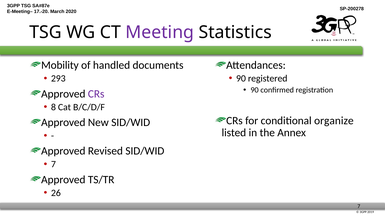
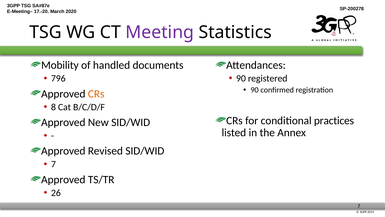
293: 293 -> 796
CRs at (96, 94) colour: purple -> orange
organize: organize -> practices
